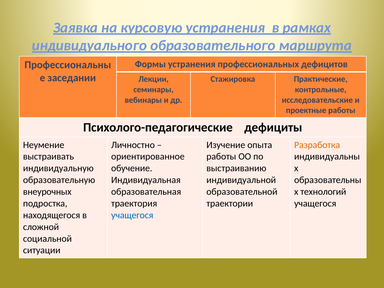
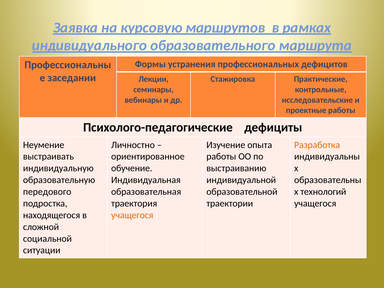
курсовую устранения: устранения -> маршрутов
внеурочных: внеурочных -> передового
учащегося at (132, 215) colour: blue -> orange
